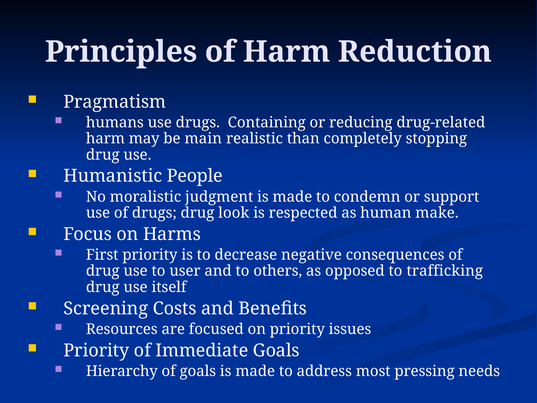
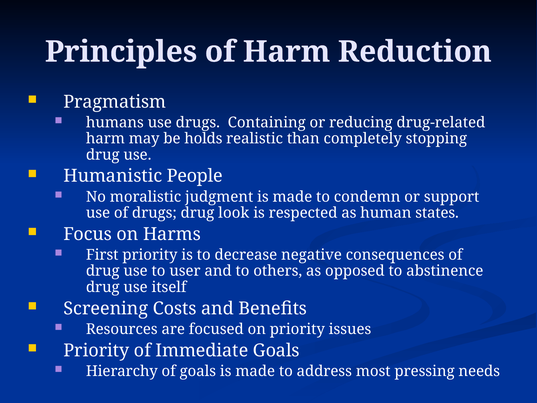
main: main -> holds
make: make -> states
trafficking: trafficking -> abstinence
